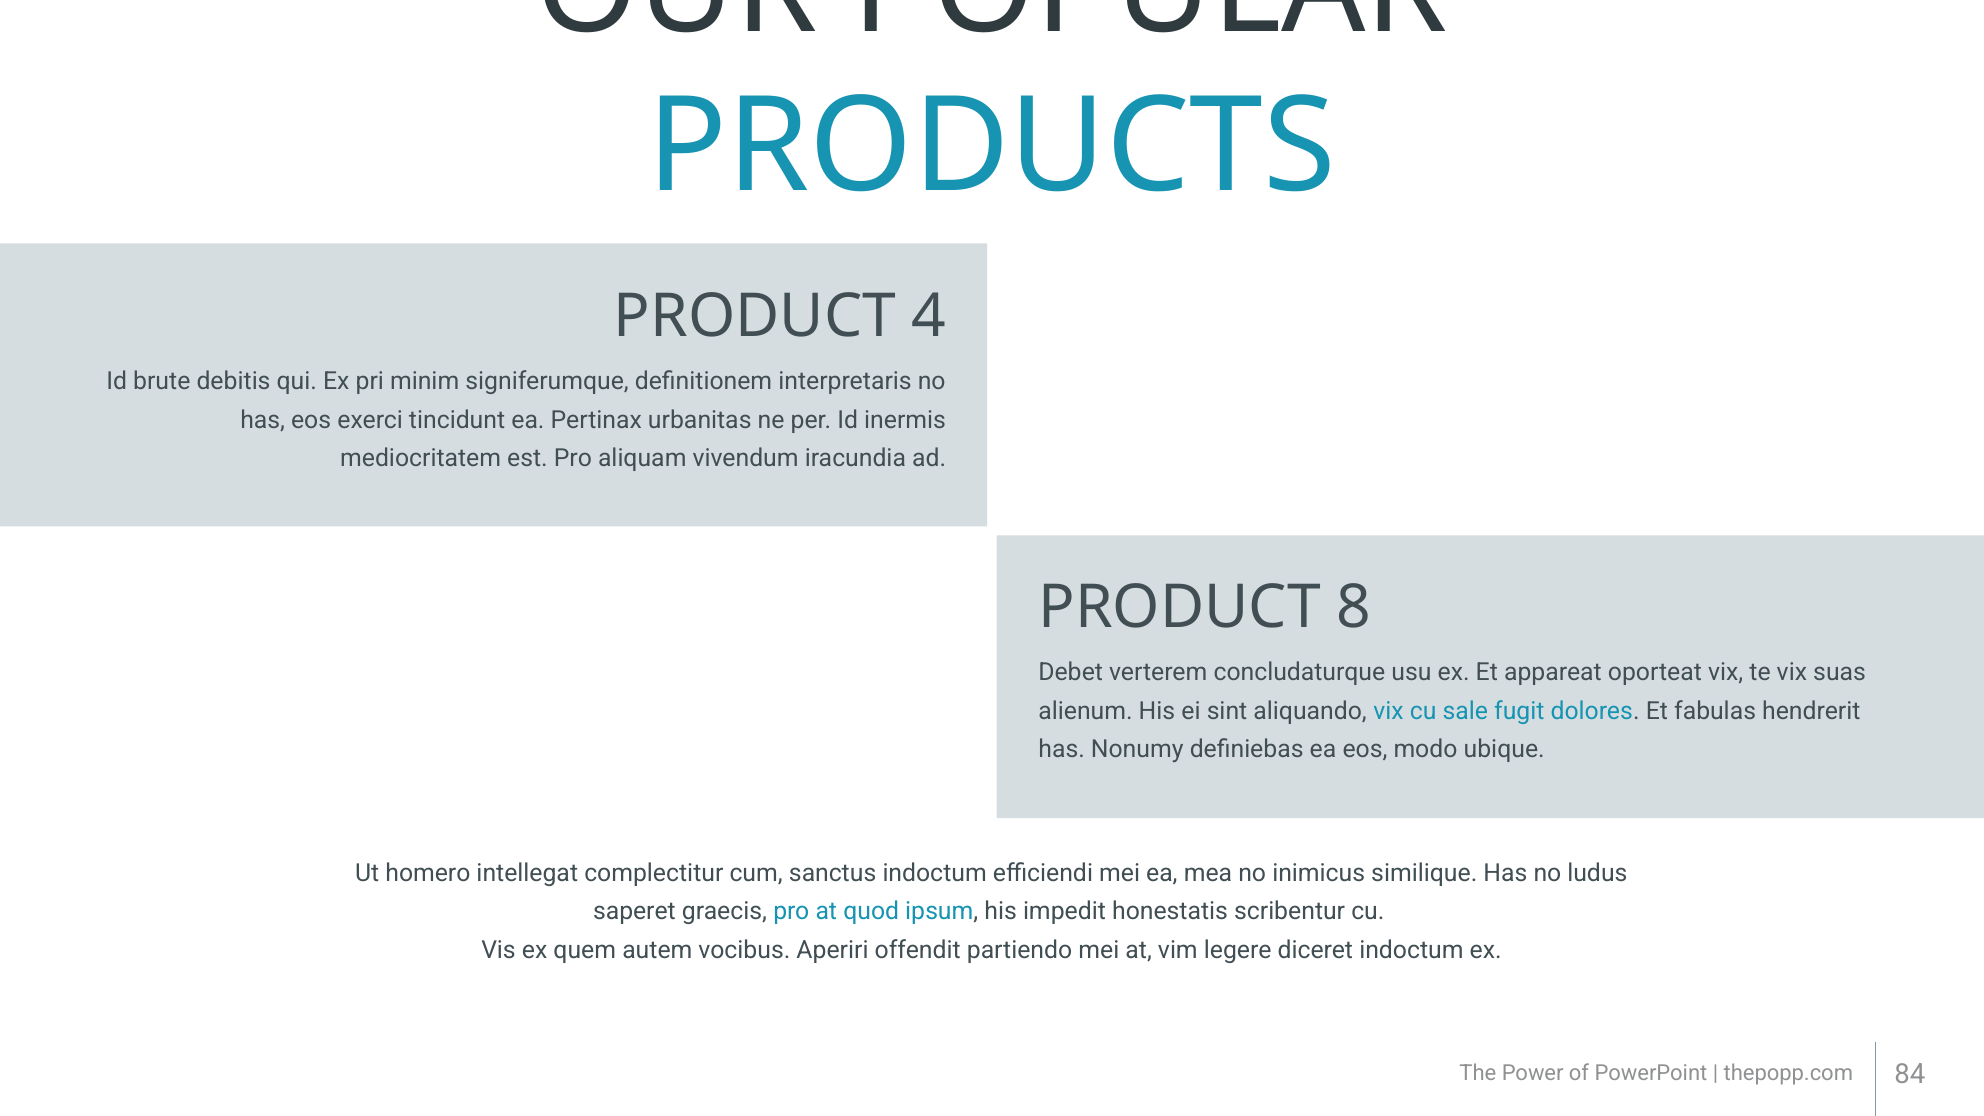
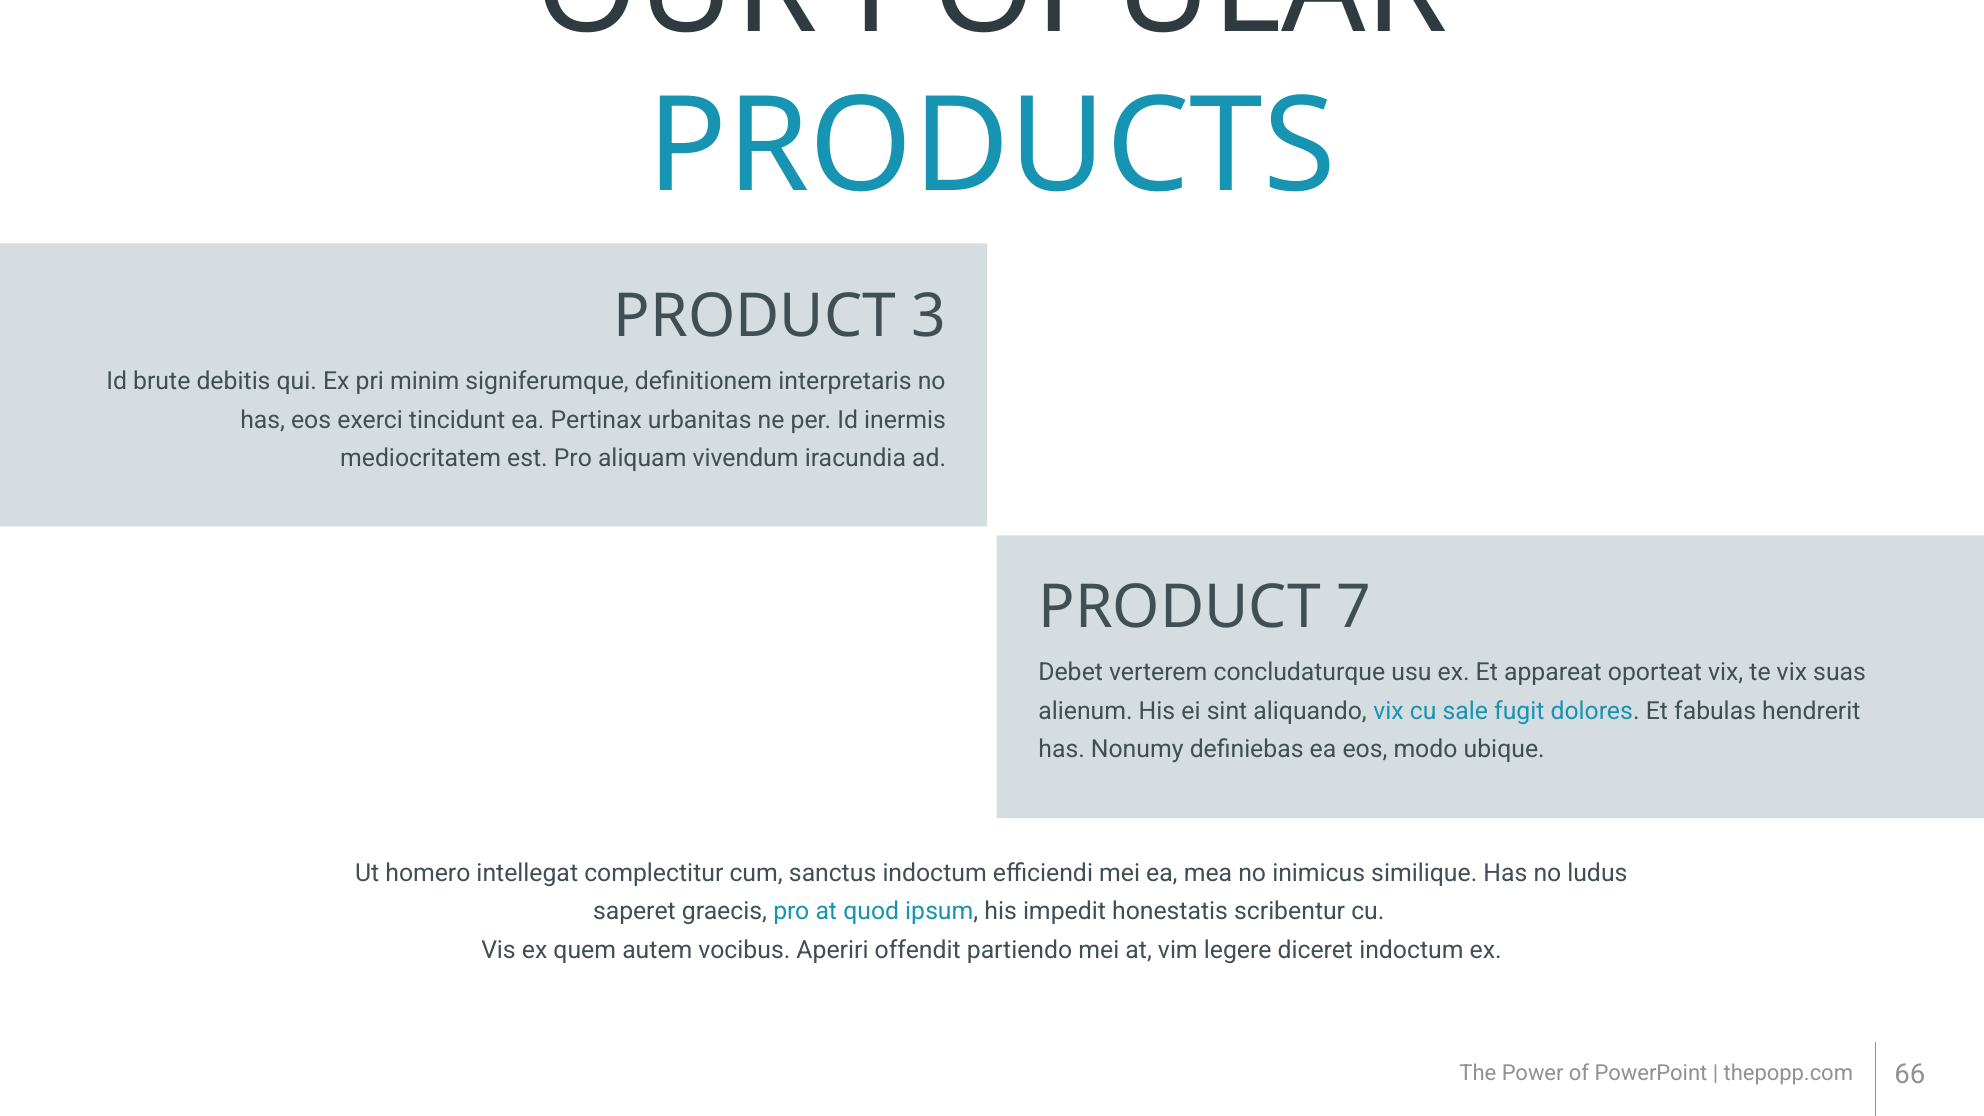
4: 4 -> 3
8: 8 -> 7
84: 84 -> 66
